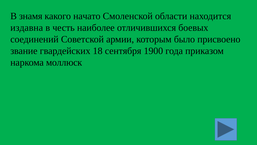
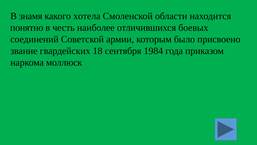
начато: начато -> хотела
издавна: издавна -> понятно
1900: 1900 -> 1984
